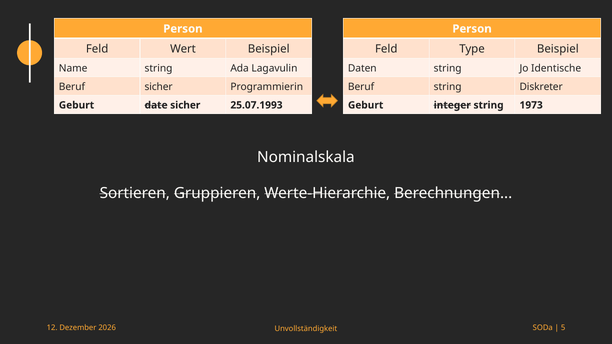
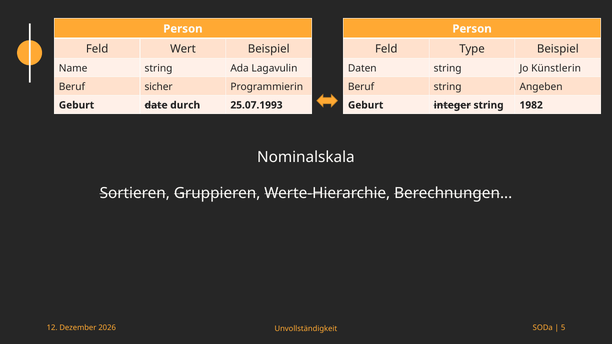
Identische: Identische -> Künstlerin
Diskreter: Diskreter -> Angeben
date sicher: sicher -> durch
1973: 1973 -> 1982
